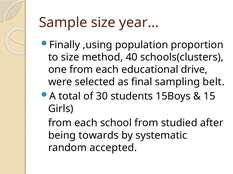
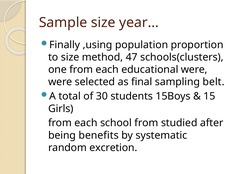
40: 40 -> 47
educational drive: drive -> were
towards: towards -> benefits
accepted: accepted -> excretion
